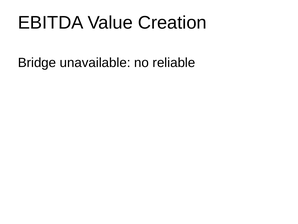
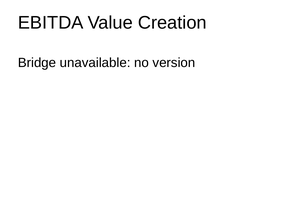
reliable: reliable -> version
